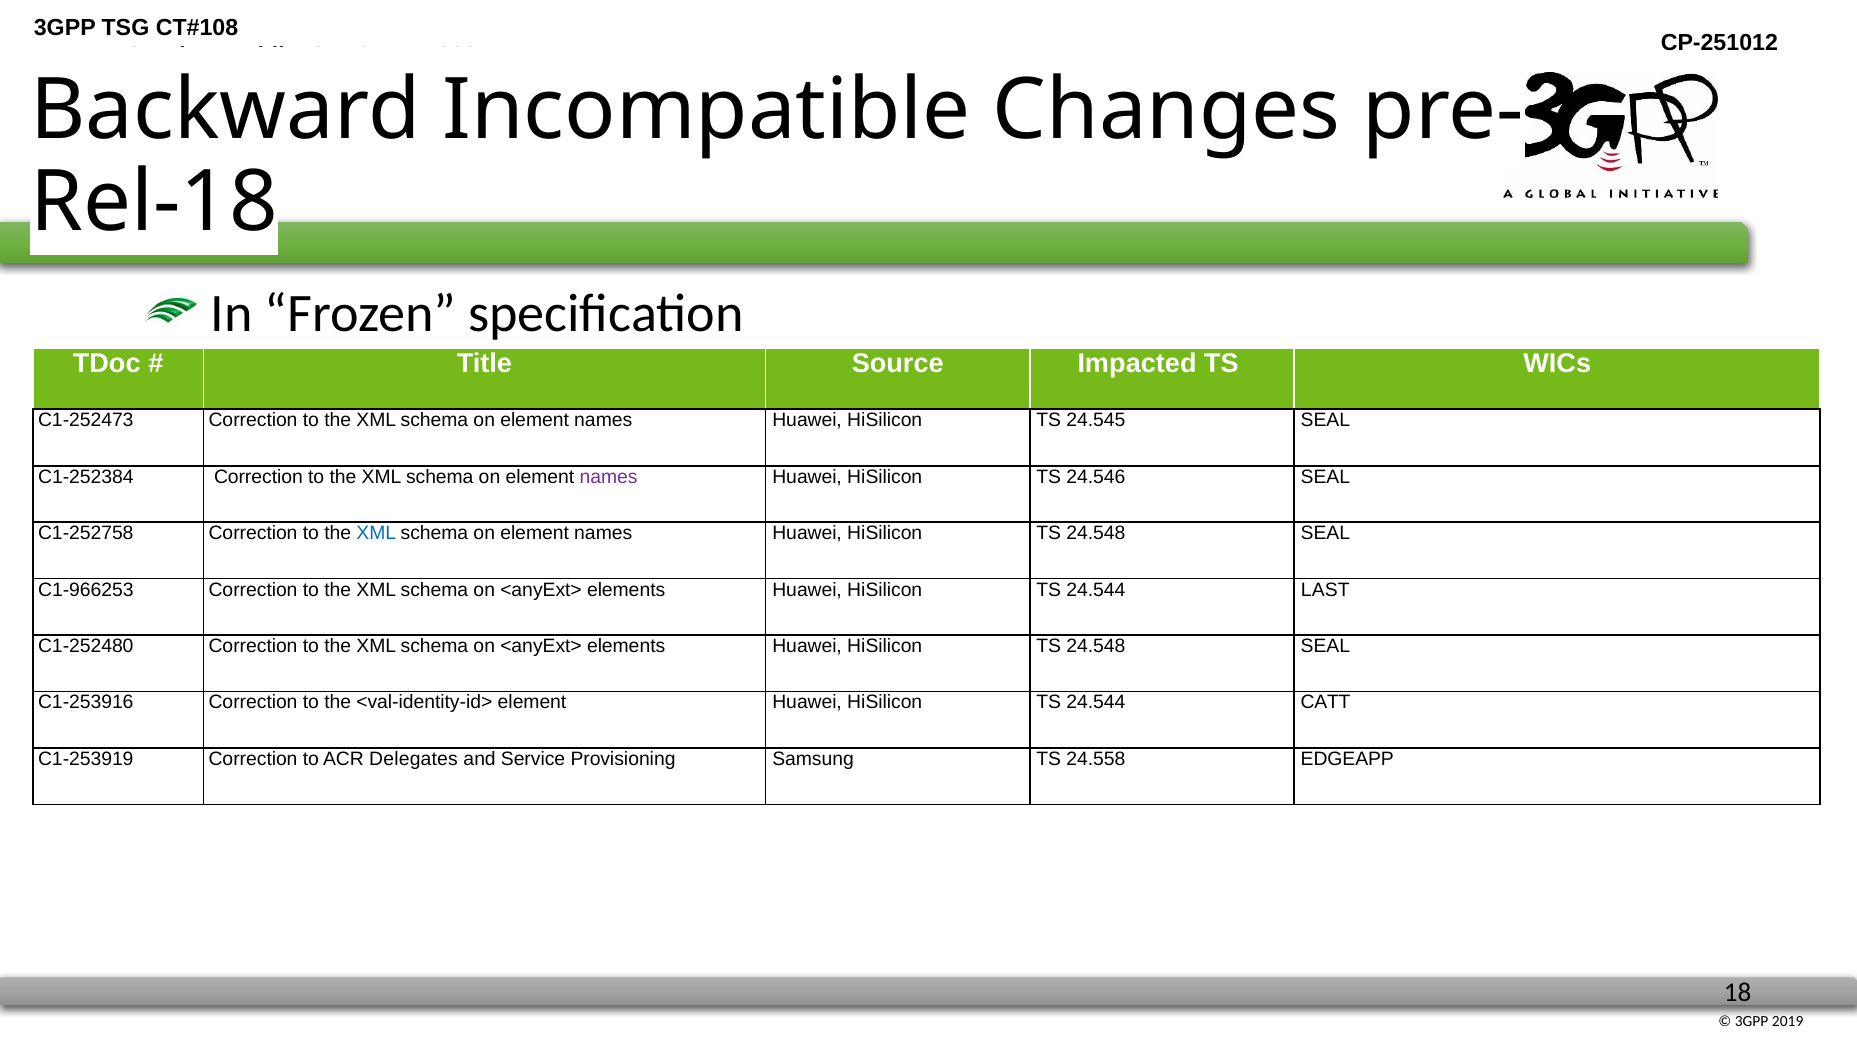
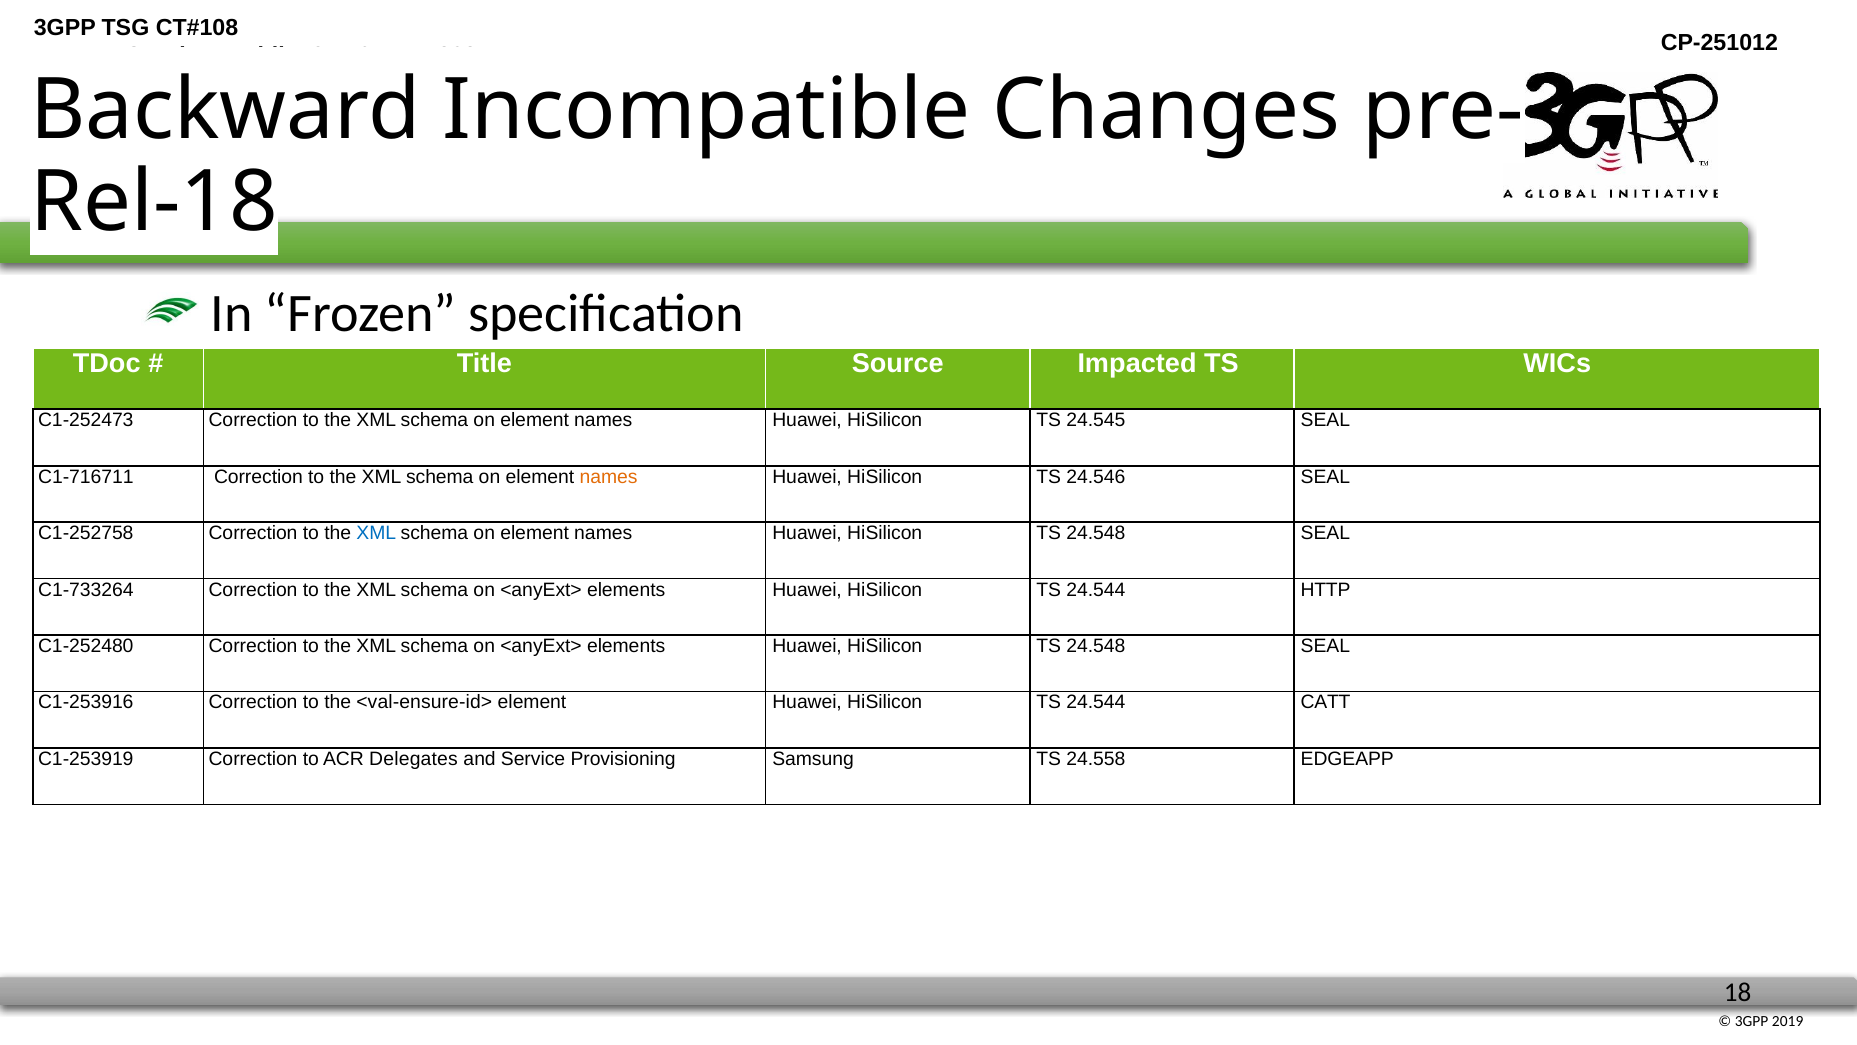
C1-252384: C1-252384 -> C1-716711
names at (609, 477) colour: purple -> orange
C1-966253: C1-966253 -> C1-733264
LAST: LAST -> HTTP
<val-identity-id>: <val-identity-id> -> <val-ensure-id>
